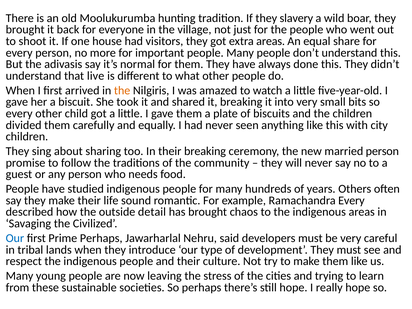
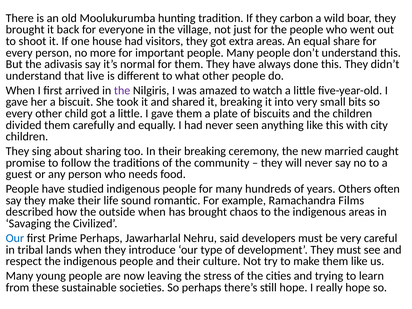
slavery: slavery -> carbon
the at (122, 90) colour: orange -> purple
married person: person -> caught
Ramachandra Every: Every -> Films
outside detail: detail -> when
